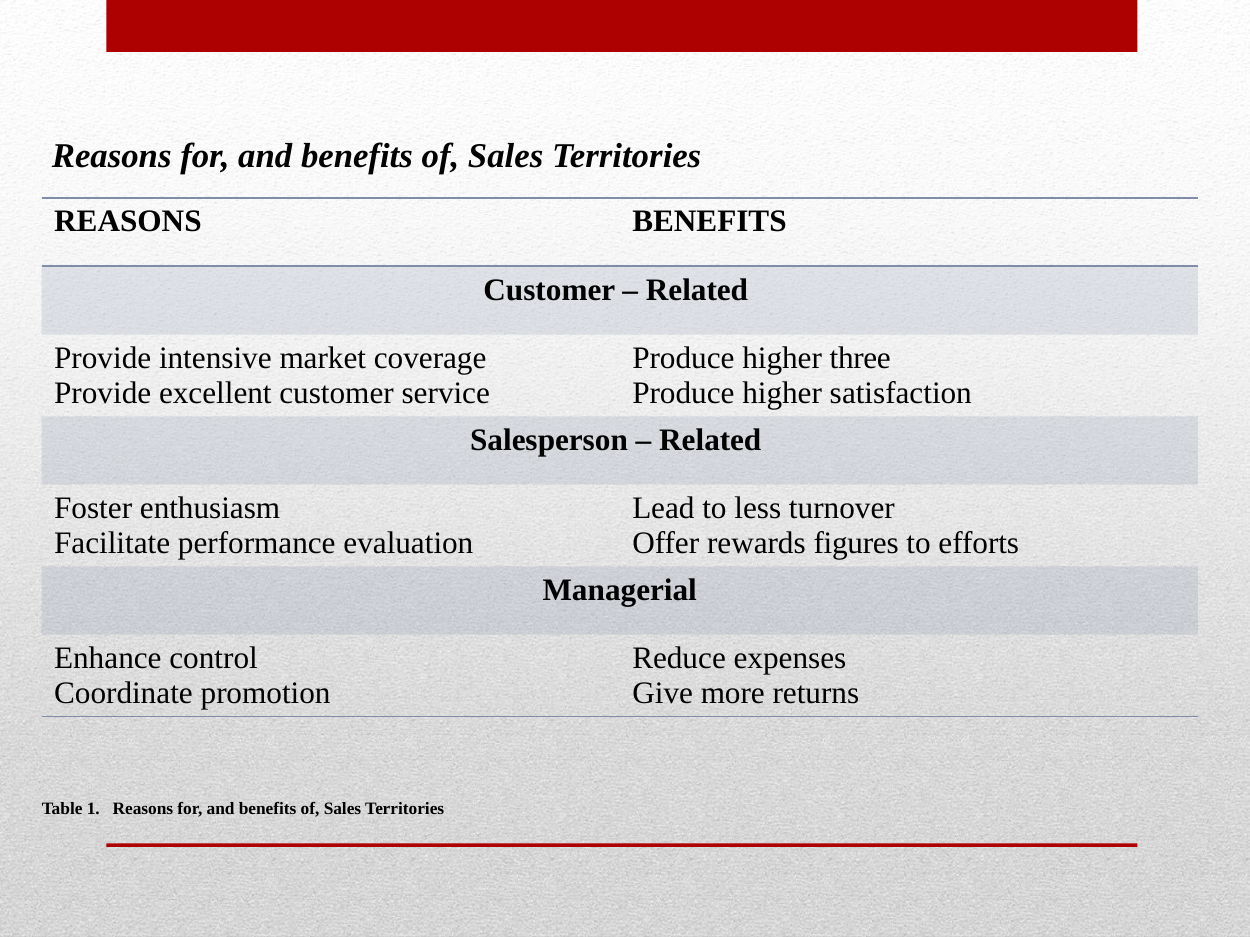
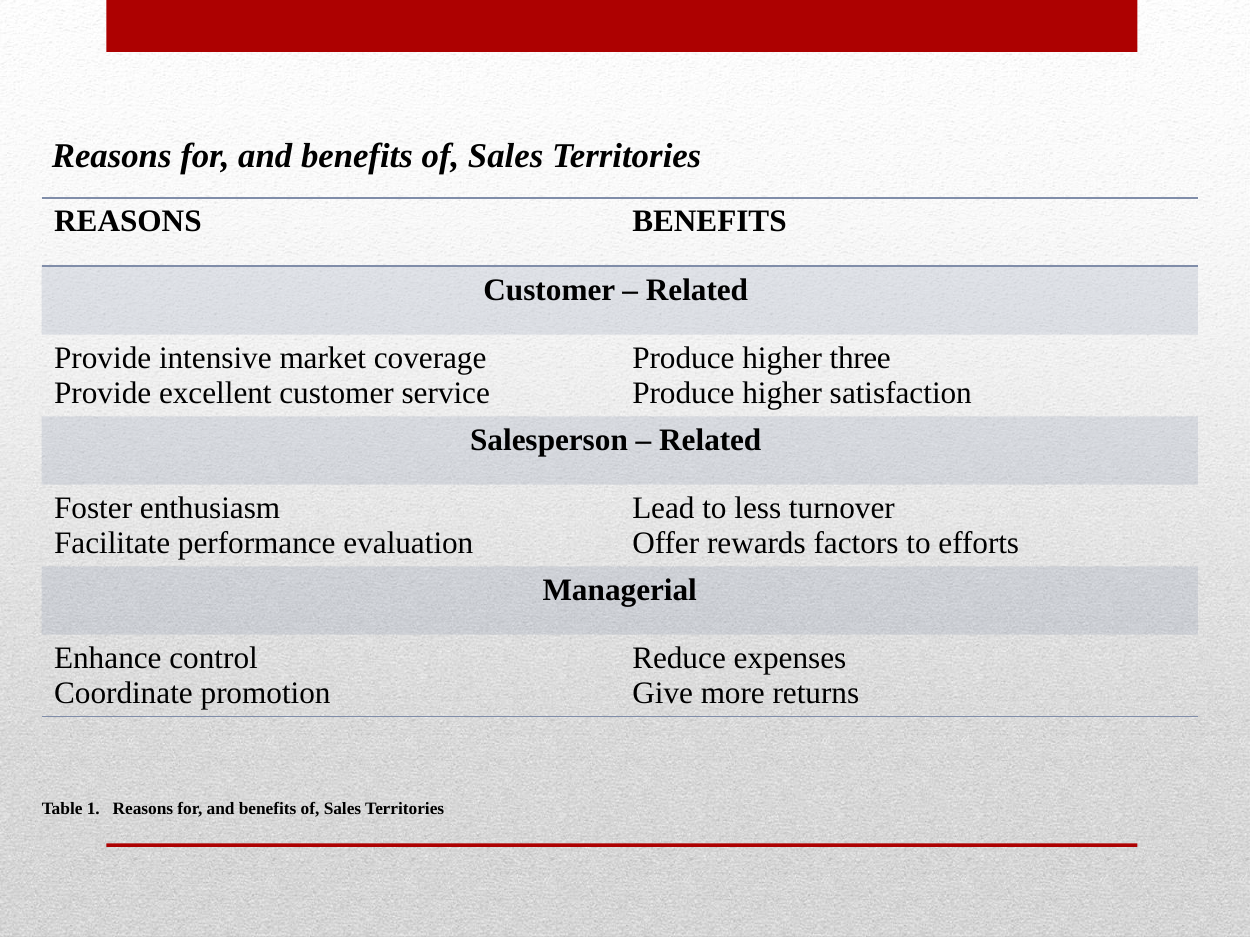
figures: figures -> factors
